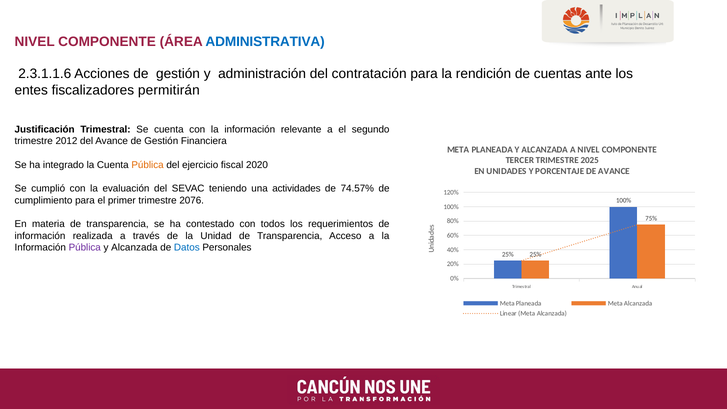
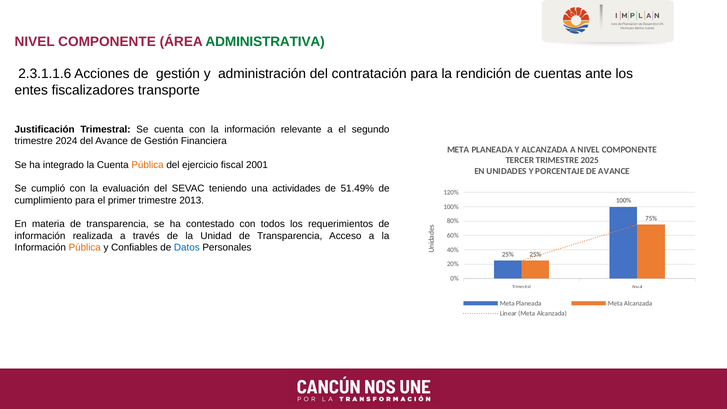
ADMINISTRATIVA colour: blue -> green
permitirán: permitirán -> transporte
2012: 2012 -> 2024
2020: 2020 -> 2001
74.57%: 74.57% -> 51.49%
2076: 2076 -> 2013
Pública at (85, 248) colour: purple -> orange
Alcanzada at (134, 248): Alcanzada -> Confiables
